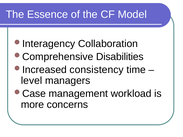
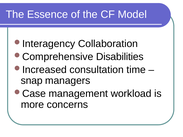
consistency: consistency -> consultation
level: level -> snap
